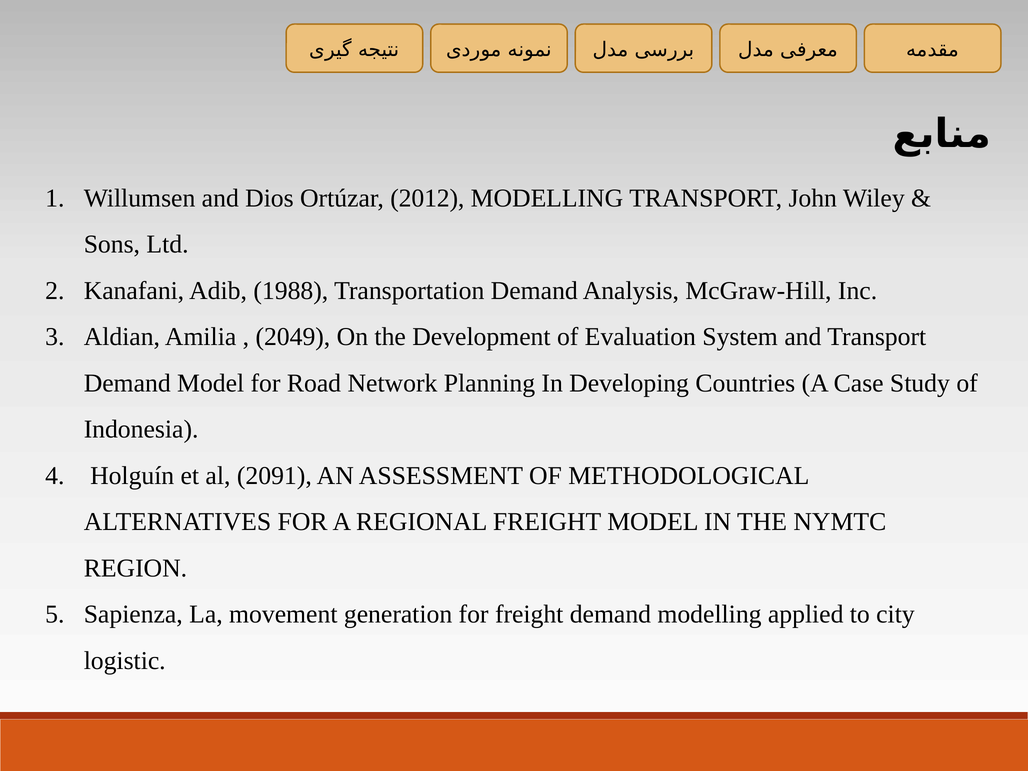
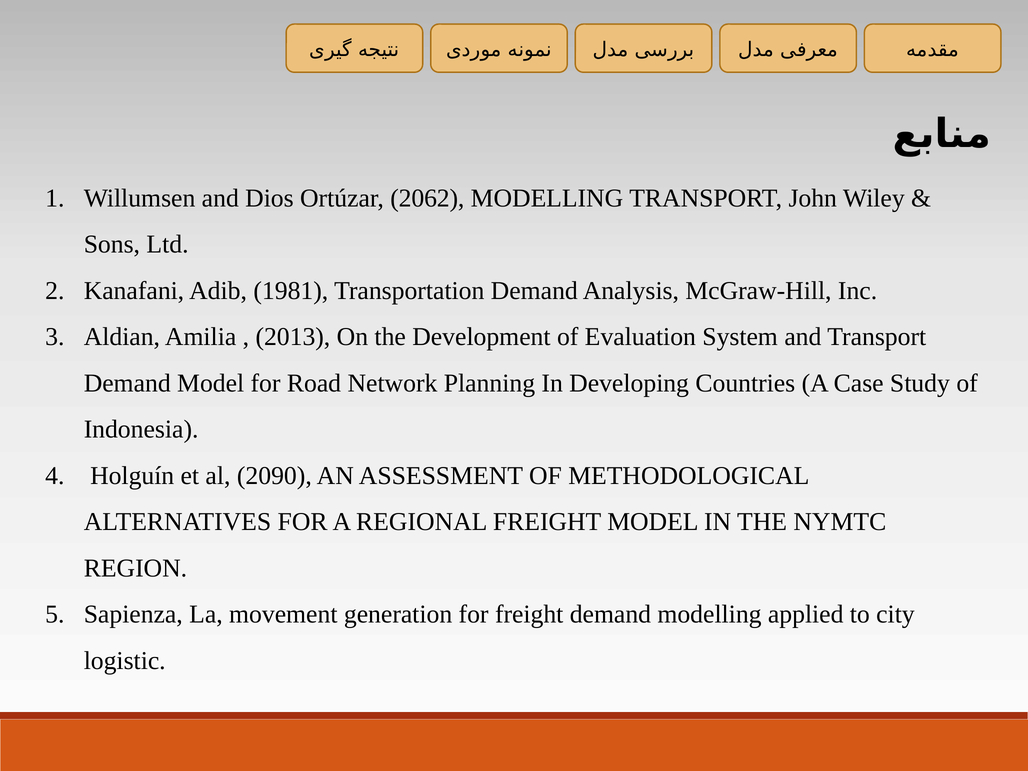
2012: 2012 -> 2062
1988: 1988 -> 1981
2049: 2049 -> 2013
2091: 2091 -> 2090
